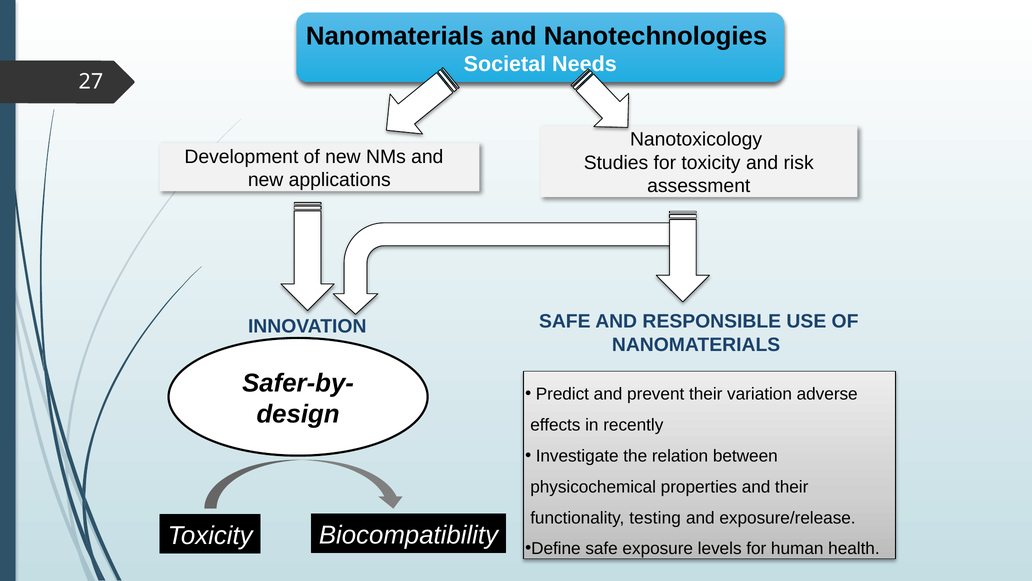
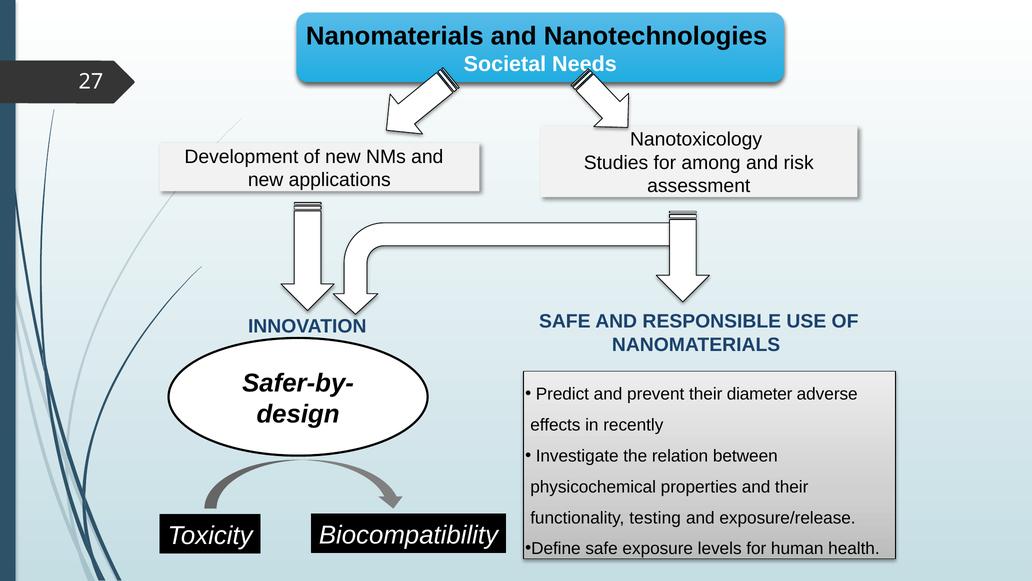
for toxicity: toxicity -> among
variation: variation -> diameter
